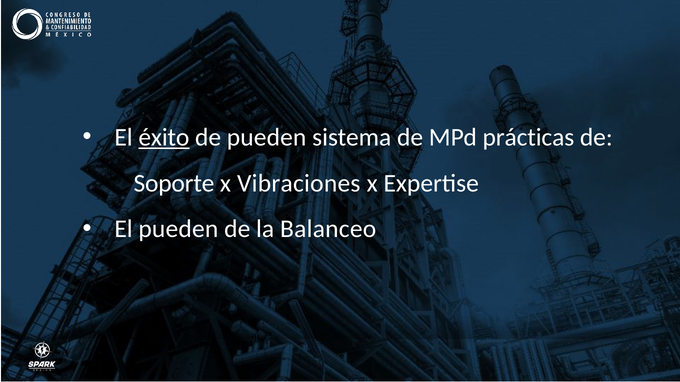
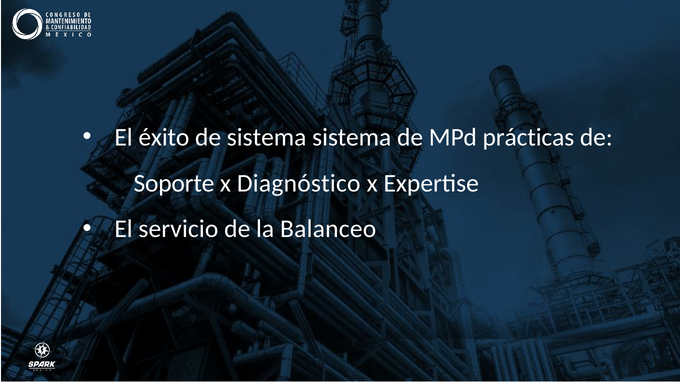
éxito underline: present -> none
de pueden: pueden -> sistema
Vibraciones: Vibraciones -> Diagnóstico
El pueden: pueden -> servicio
